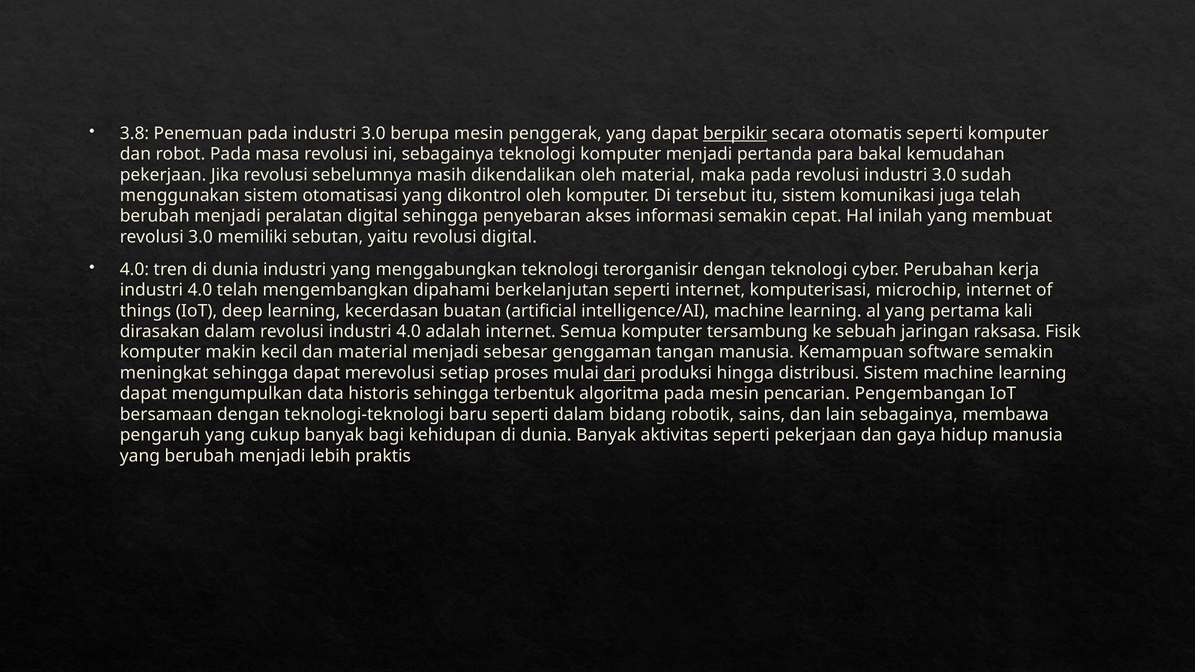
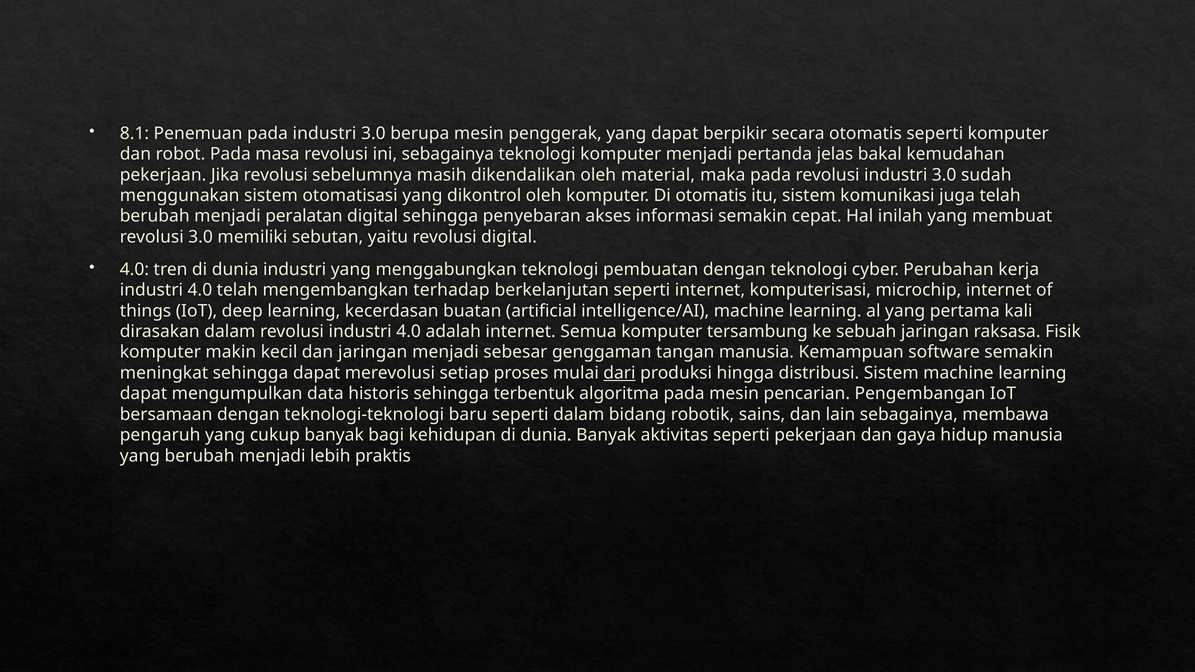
3.8: 3.8 -> 8.1
berpikir underline: present -> none
para: para -> jelas
Di tersebut: tersebut -> otomatis
terorganisir: terorganisir -> pembuatan
dipahami: dipahami -> terhadap
dan material: material -> jaringan
